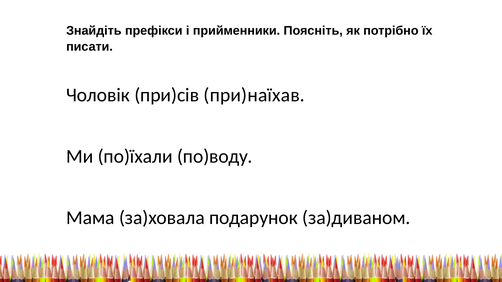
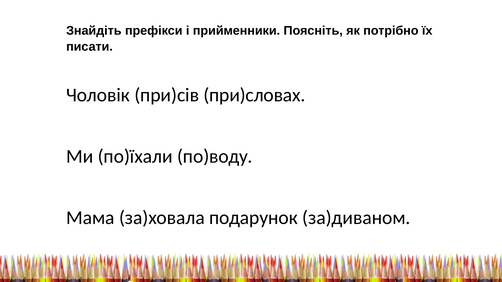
при)наїхав: при)наїхав -> при)словах
